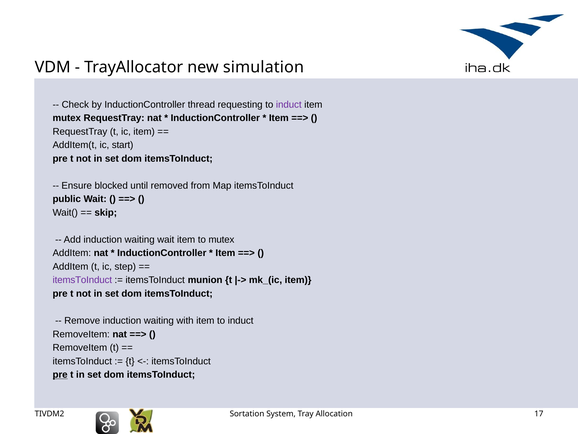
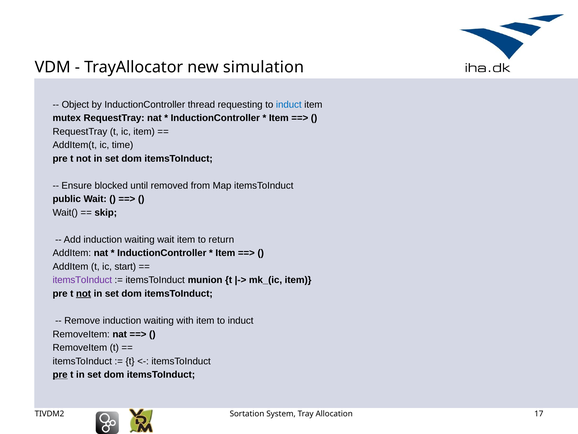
Check: Check -> Object
induct at (289, 104) colour: purple -> blue
start: start -> time
to mutex: mutex -> return
step: step -> start
not at (84, 293) underline: none -> present
